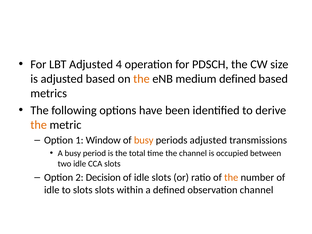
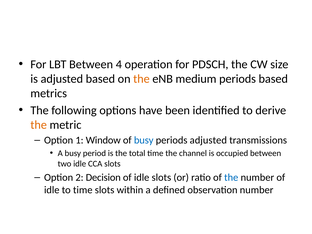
LBT Adjusted: Adjusted -> Between
medium defined: defined -> periods
busy at (144, 140) colour: orange -> blue
the at (231, 177) colour: orange -> blue
to slots: slots -> time
observation channel: channel -> number
